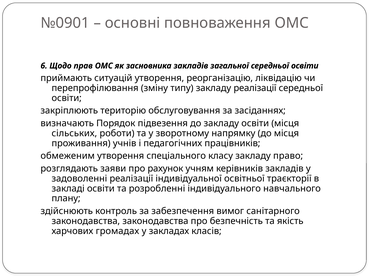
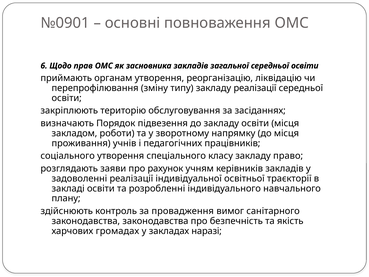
ситуацій: ситуацій -> органам
сільських: сільських -> закладом
обмеженим: обмеженим -> соціального
забезпечення: забезпечення -> провадження
класів: класів -> наразі
